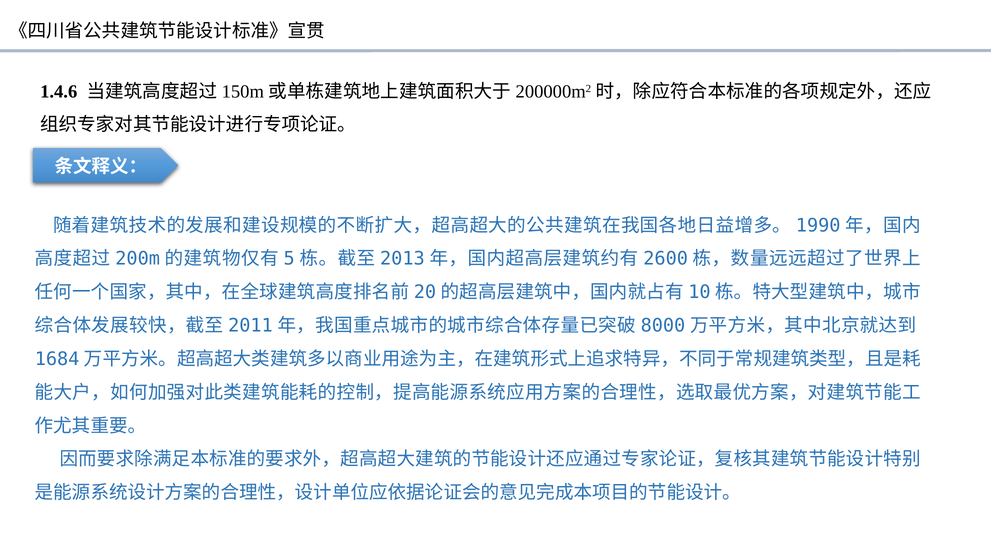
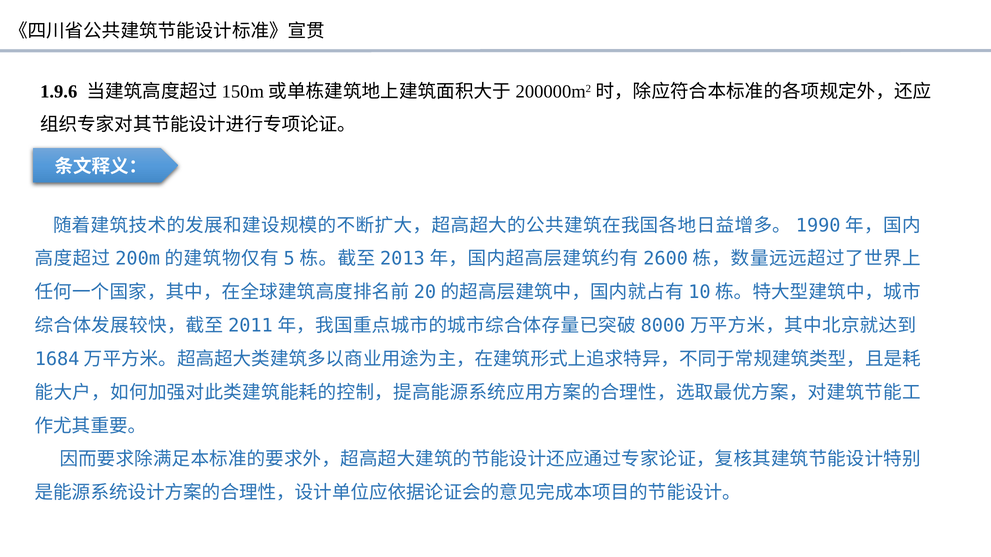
1.4.6: 1.4.6 -> 1.9.6
